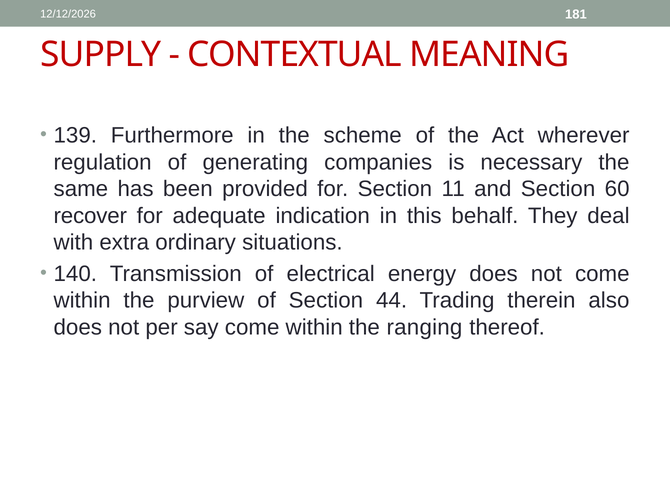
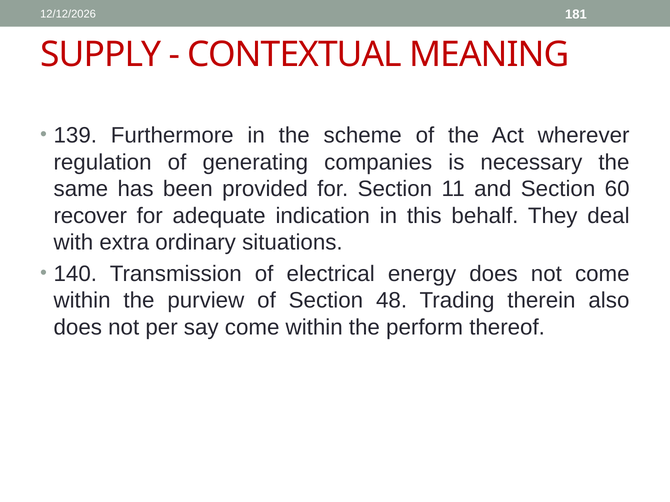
44: 44 -> 48
ranging: ranging -> perform
